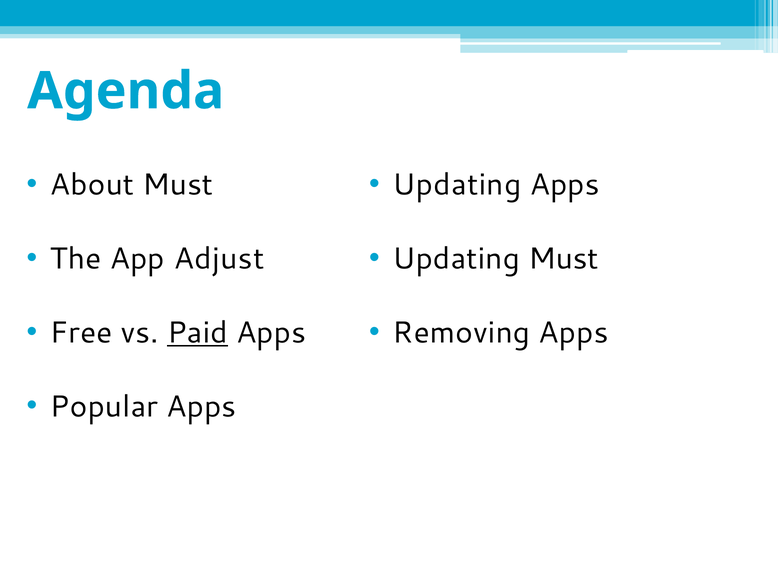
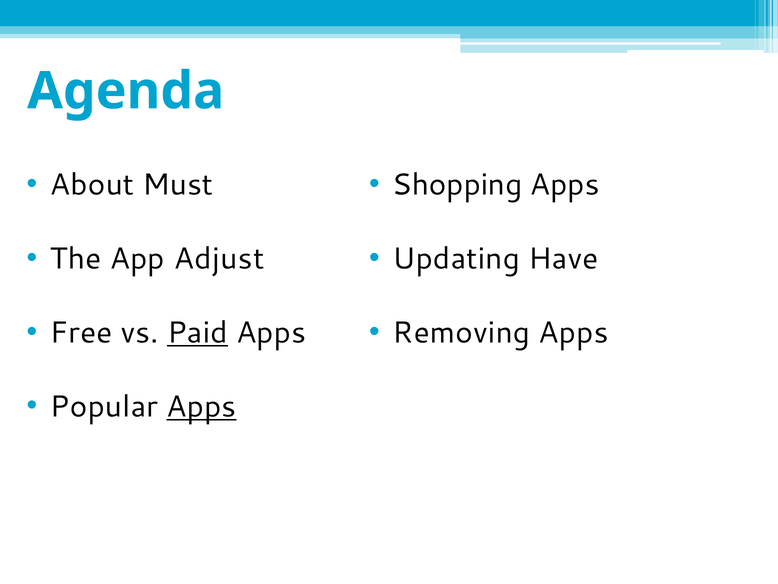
Updating at (457, 185): Updating -> Shopping
Updating Must: Must -> Have
Apps at (201, 406) underline: none -> present
